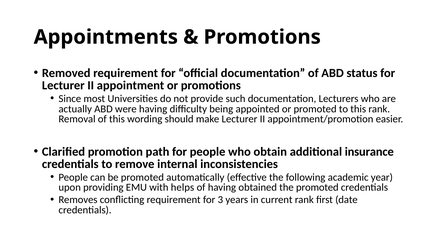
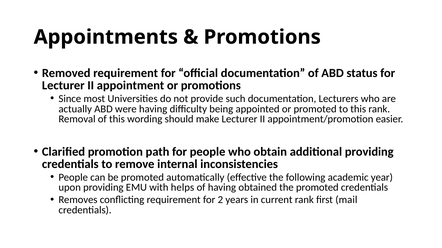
additional insurance: insurance -> providing
3: 3 -> 2
date: date -> mail
